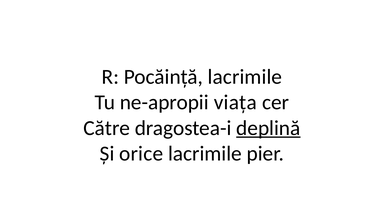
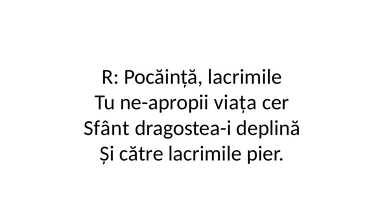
Către: Către -> Sfânt
deplină underline: present -> none
orice: orice -> către
